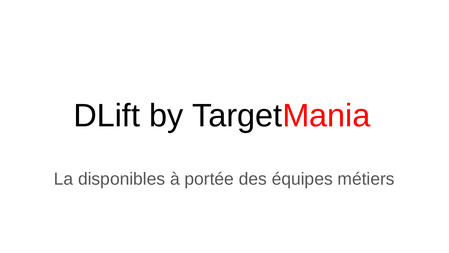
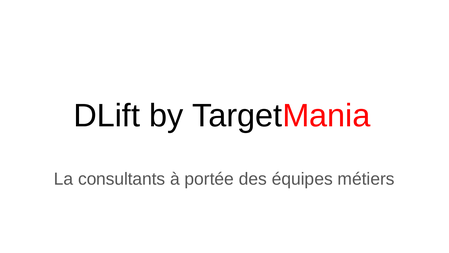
disponibles: disponibles -> consultants
